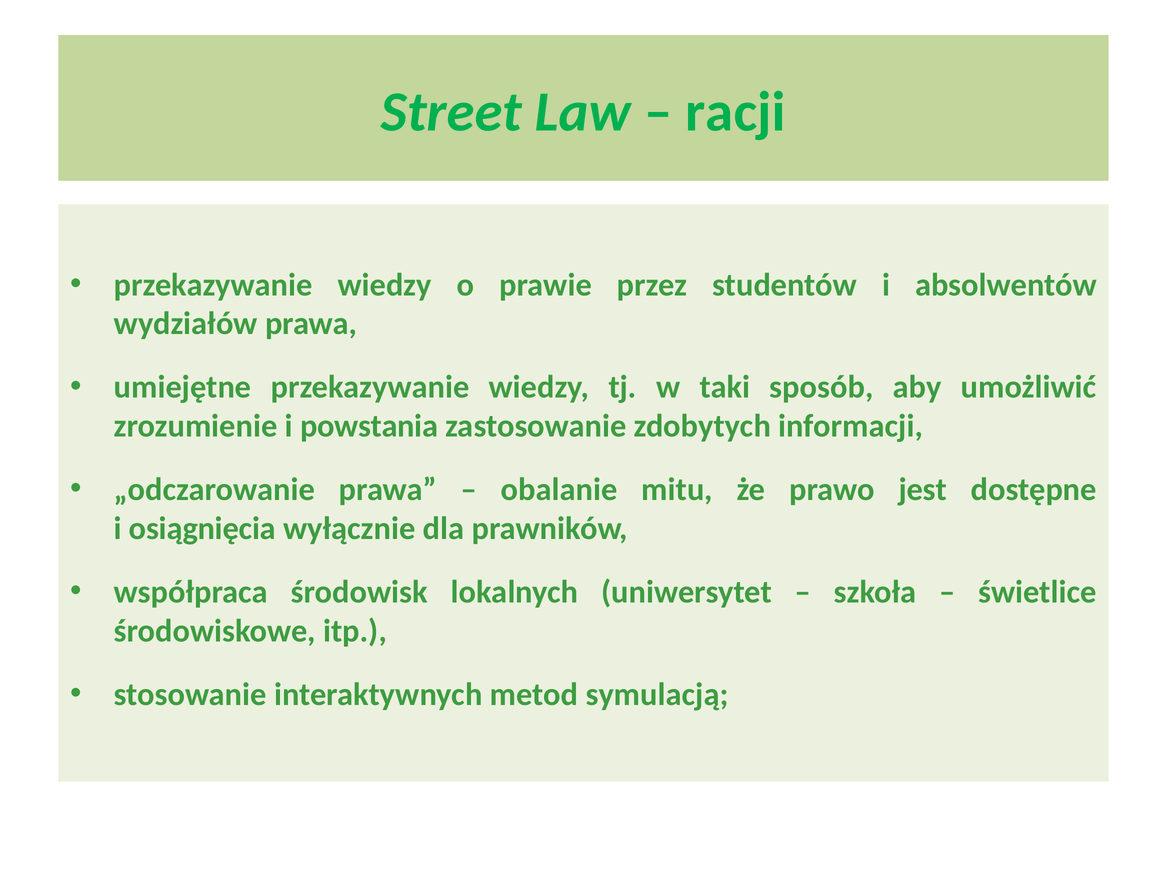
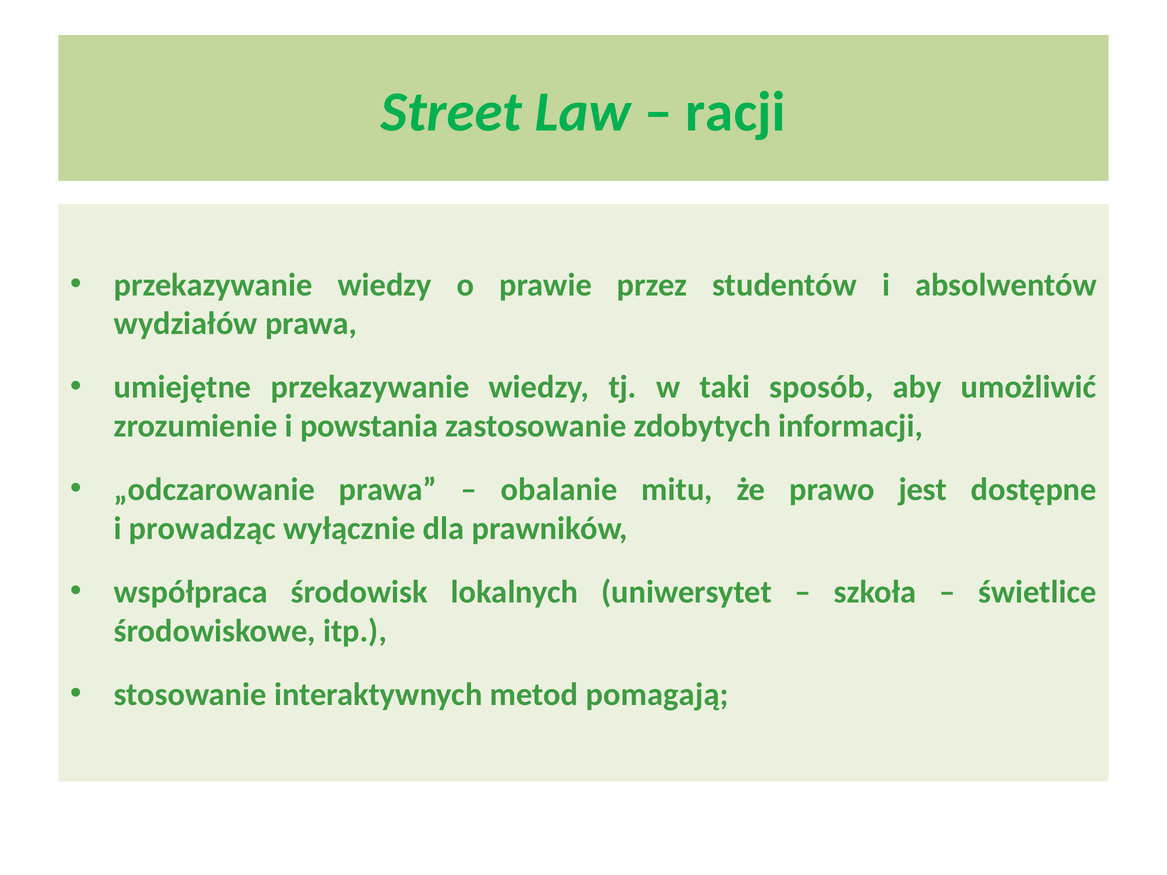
osiągnięcia: osiągnięcia -> prowadząc
symulacją: symulacją -> pomagają
